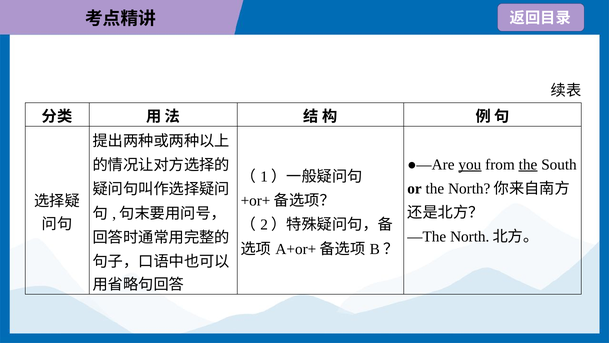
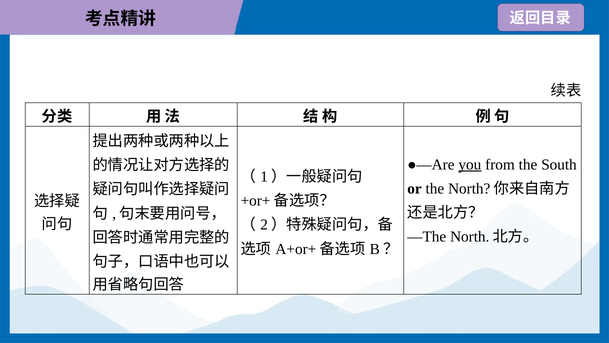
the at (528, 164) underline: present -> none
